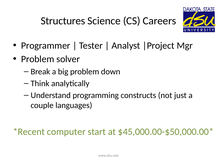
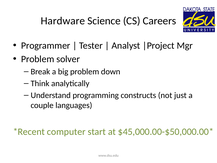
Structures: Structures -> Hardware
